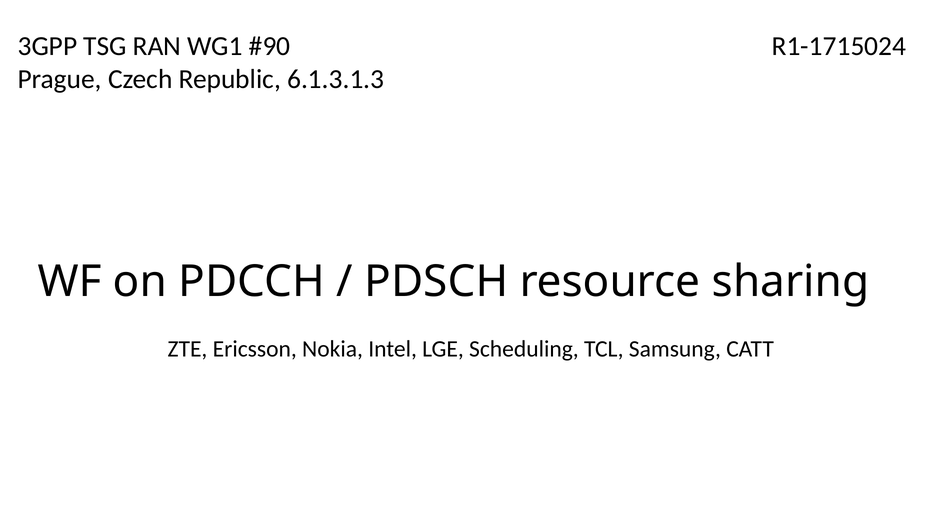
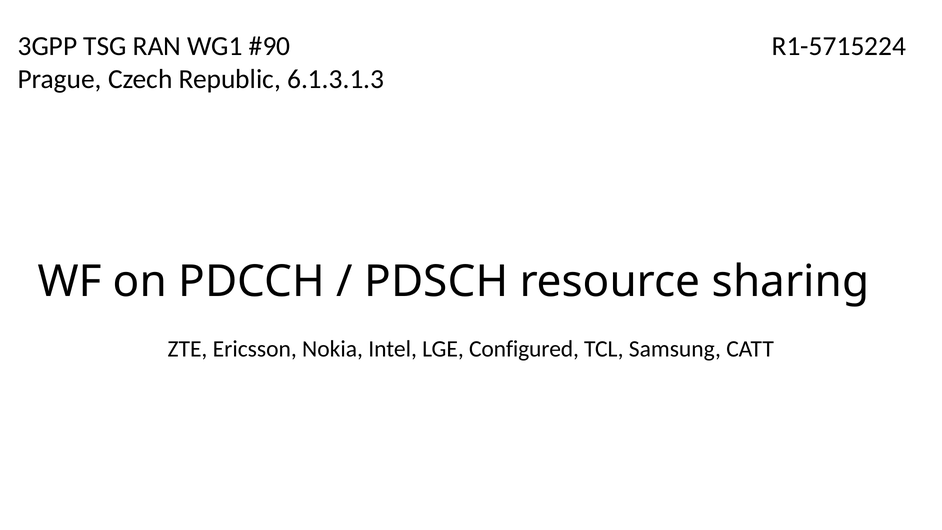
R1-1715024: R1-1715024 -> R1-5715224
Scheduling: Scheduling -> Configured
